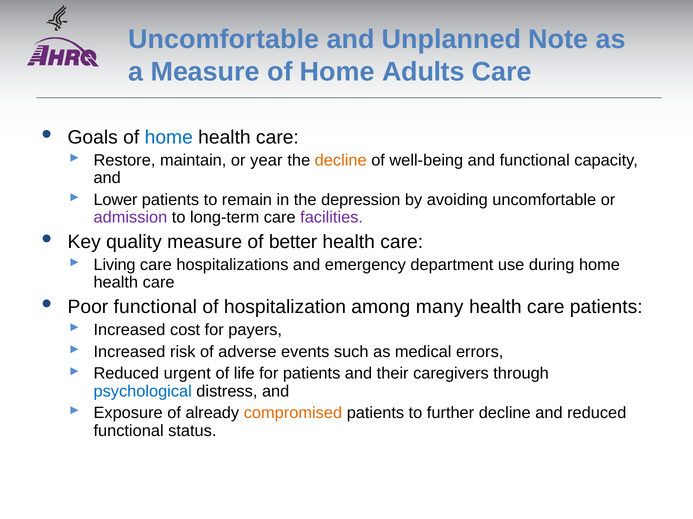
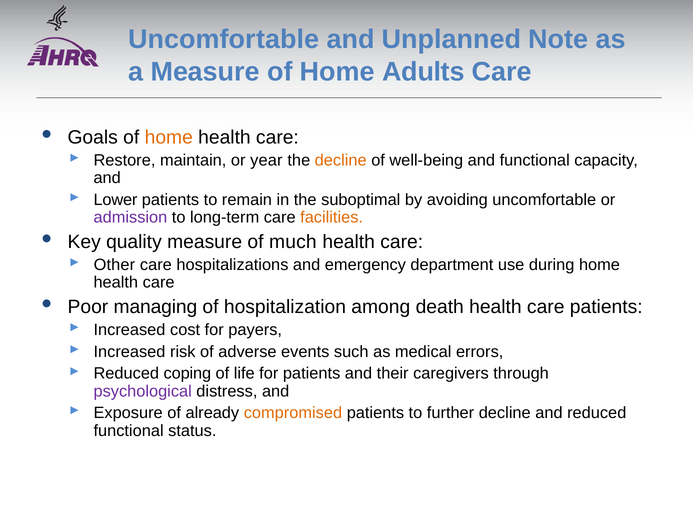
home at (169, 138) colour: blue -> orange
depression: depression -> suboptimal
facilities colour: purple -> orange
better: better -> much
Living: Living -> Other
Poor functional: functional -> managing
many: many -> death
urgent: urgent -> coping
psychological colour: blue -> purple
